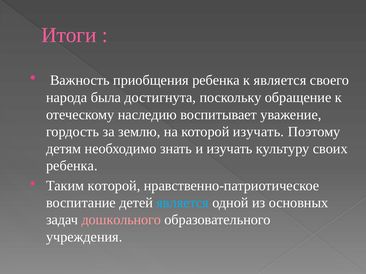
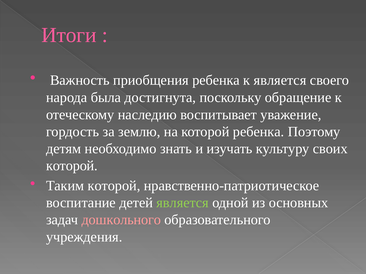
которой изучать: изучать -> ребенка
ребенка at (72, 166): ребенка -> которой
является at (183, 203) colour: light blue -> light green
